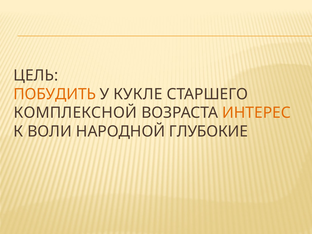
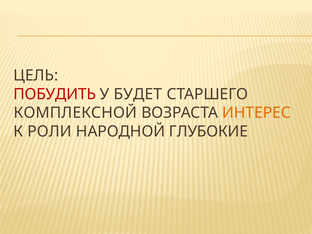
ПОБУДИТЬ colour: orange -> red
КУКЛЕ: КУКЛЕ -> БУДЕТ
ВОЛИ: ВОЛИ -> РОЛИ
